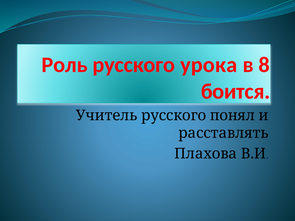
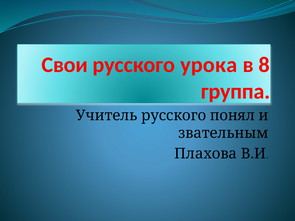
Роль: Роль -> Свои
боится: боится -> группа
расставлять: расставлять -> звательным
